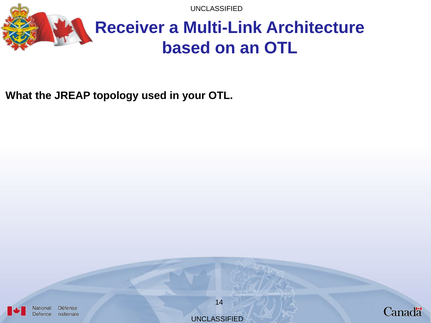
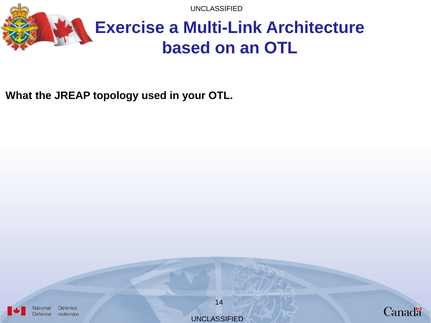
Receiver: Receiver -> Exercise
